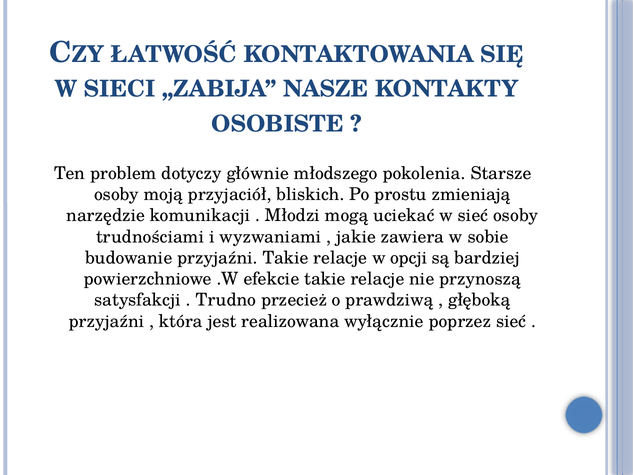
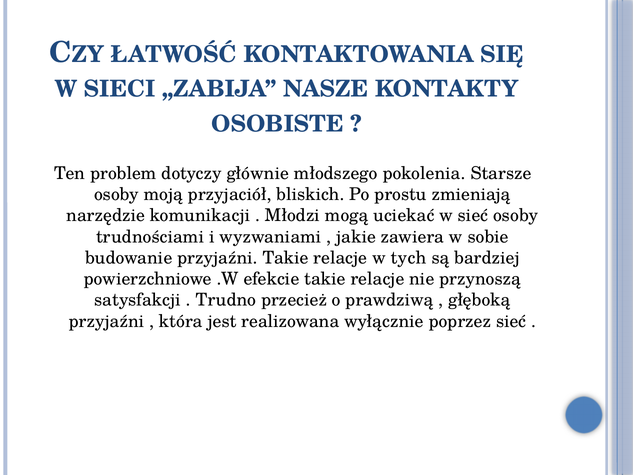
opcji: opcji -> tych
